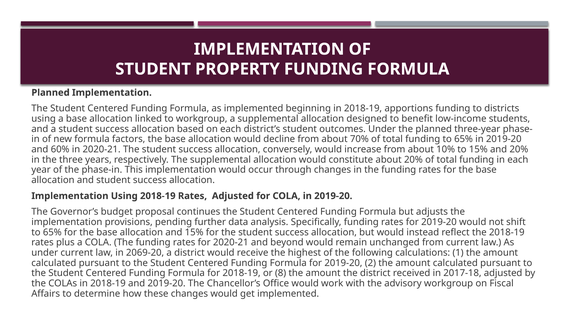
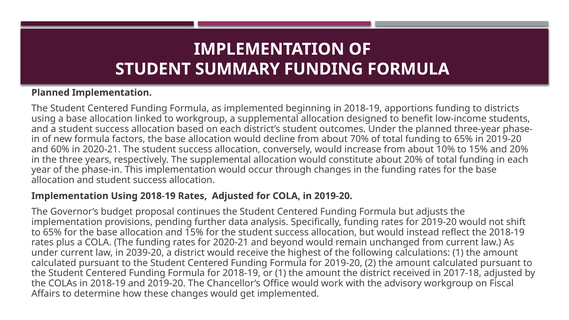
PROPERTY: PROPERTY -> SUMMARY
2069-20: 2069-20 -> 2039-20
or 8: 8 -> 1
